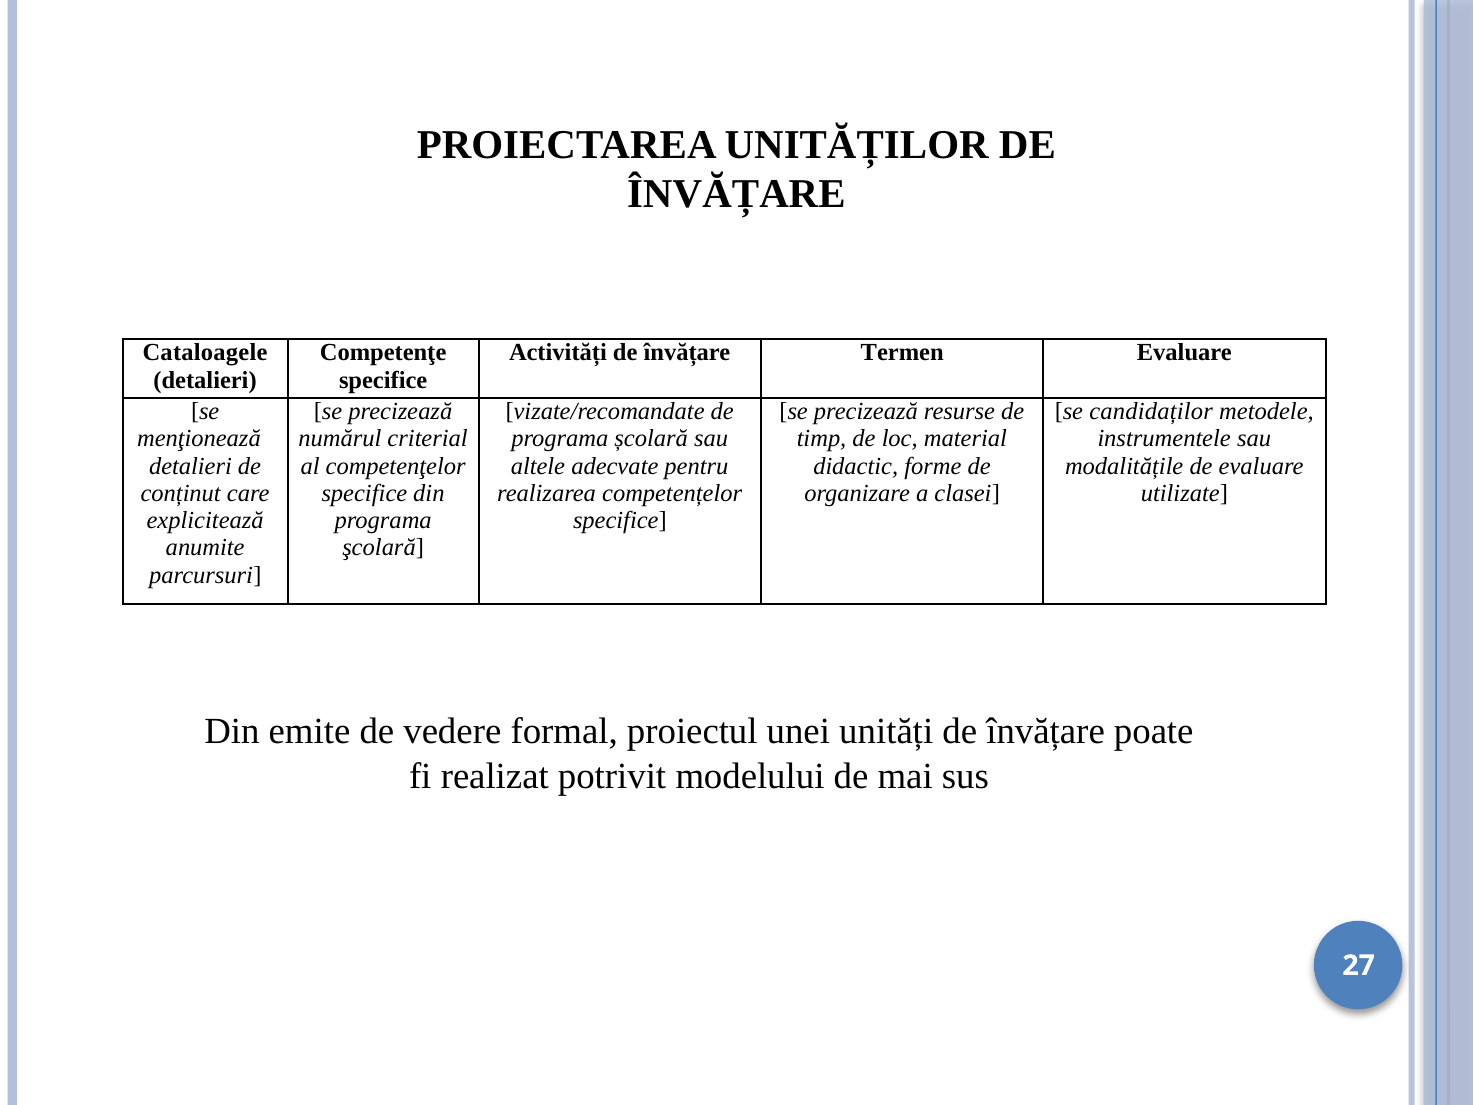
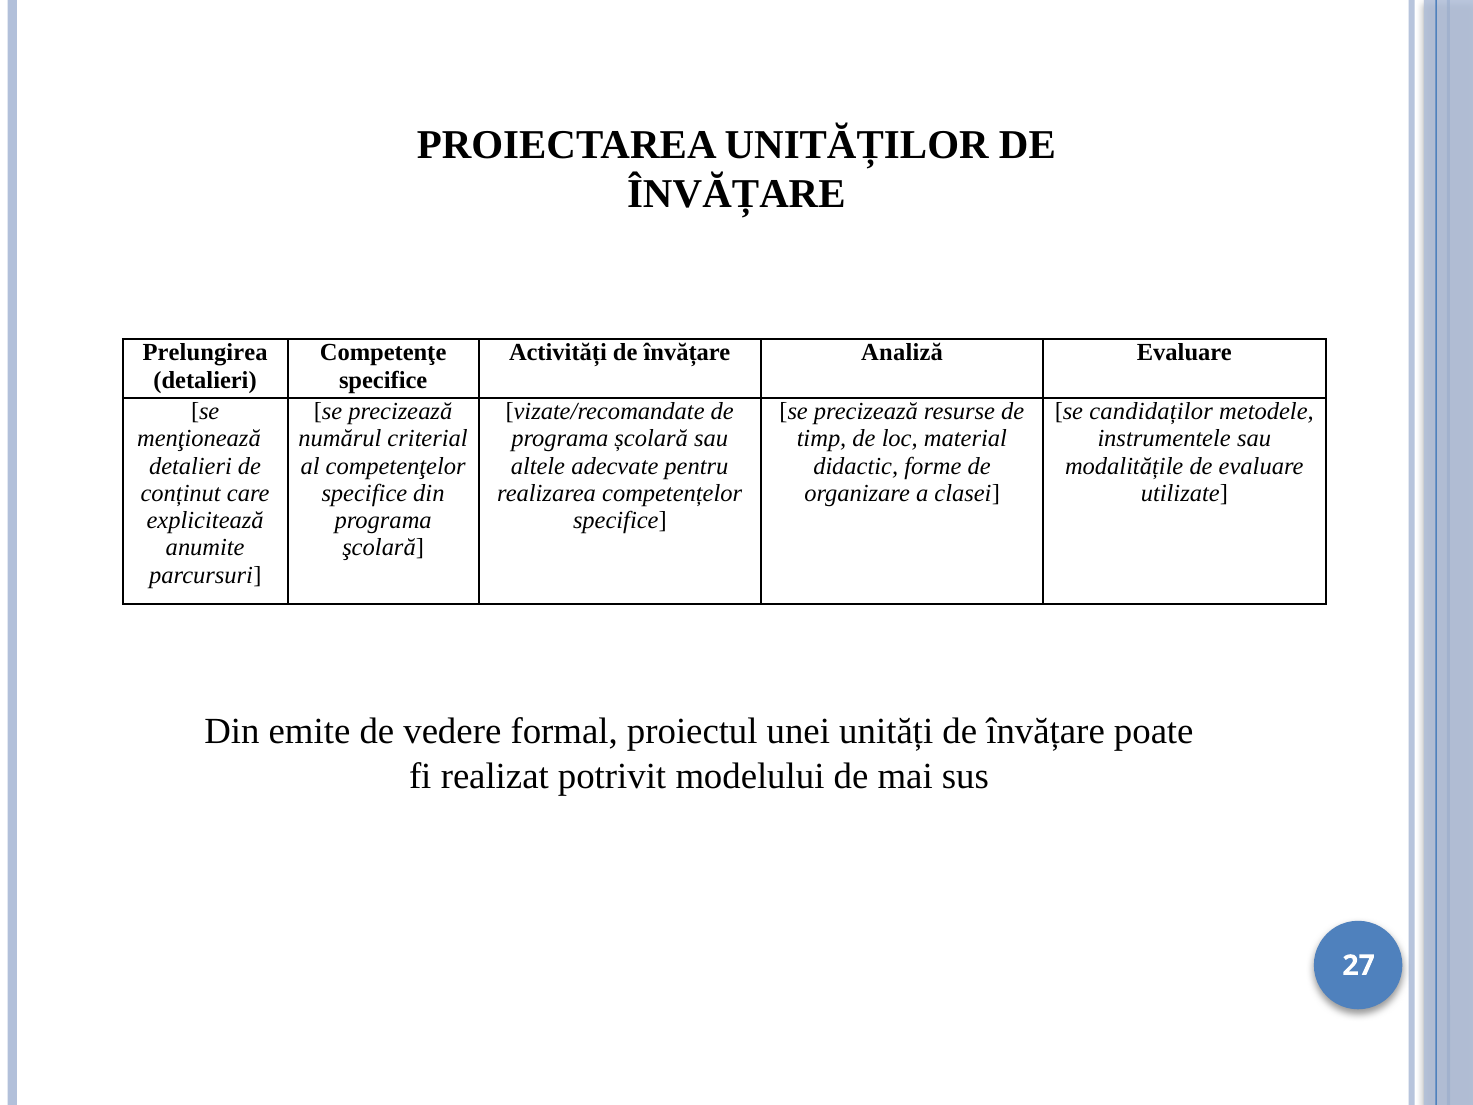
Cataloagele: Cataloagele -> Prelungirea
Termen: Termen -> Analiză
